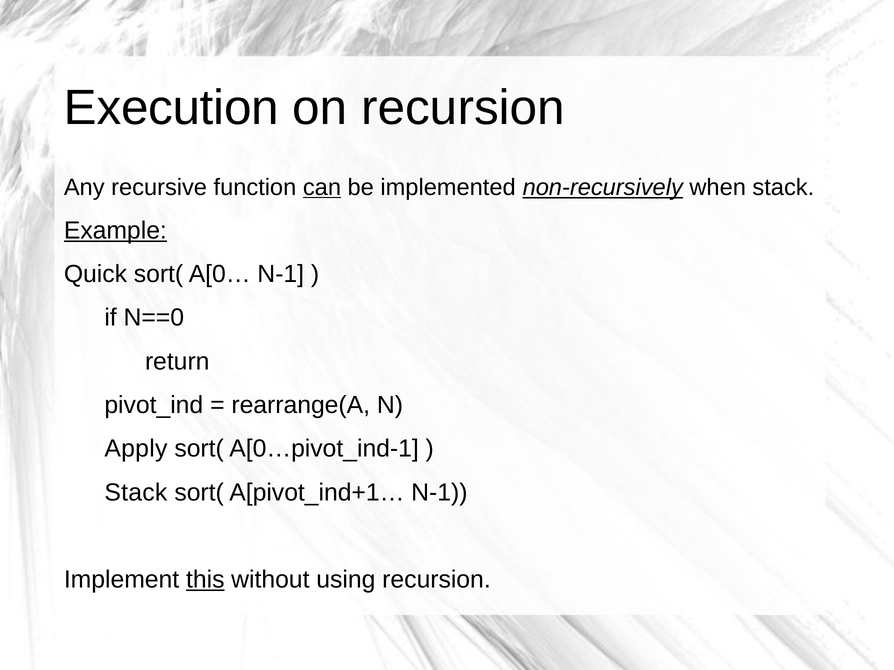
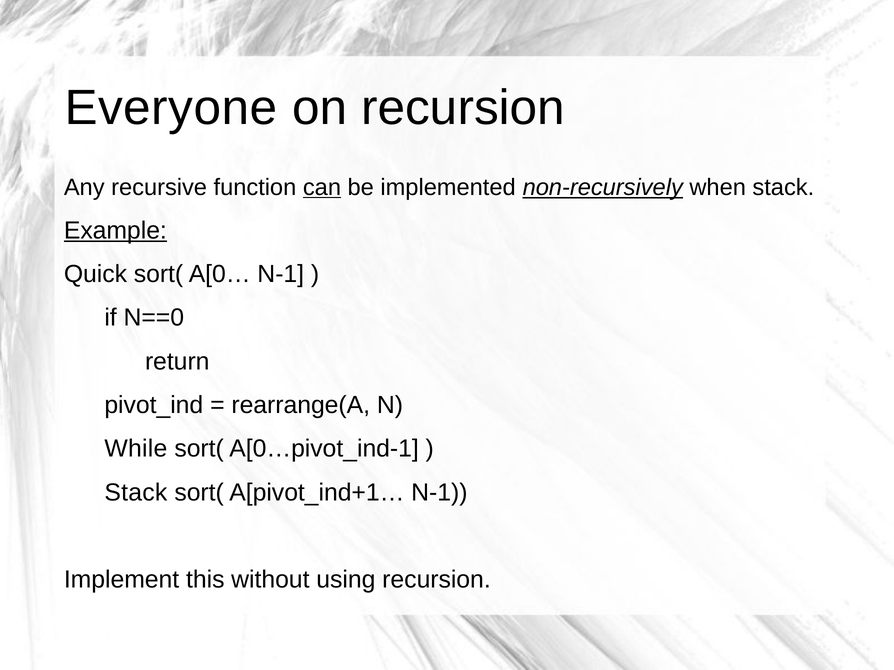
Execution: Execution -> Everyone
Apply: Apply -> While
this underline: present -> none
